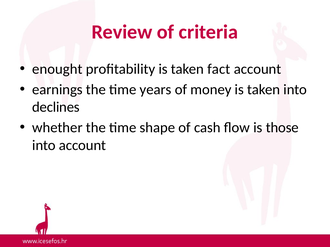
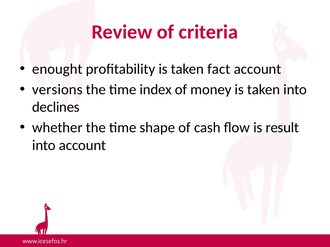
earnings: earnings -> versions
years: years -> index
those: those -> result
